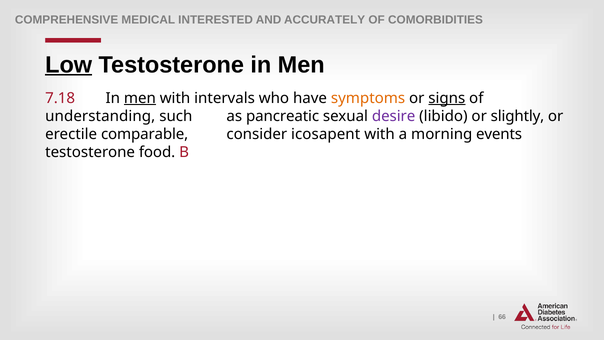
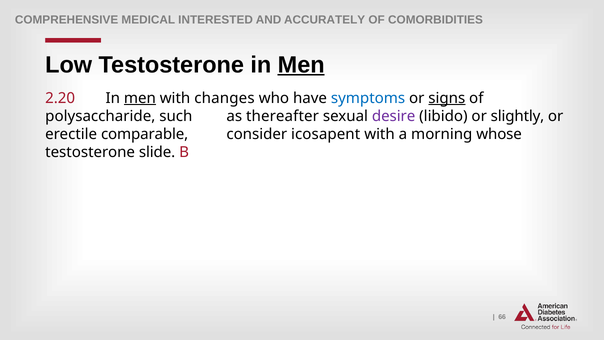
Low underline: present -> none
Men at (301, 65) underline: none -> present
7.18: 7.18 -> 2.20
intervals: intervals -> changes
symptoms colour: orange -> blue
understanding: understanding -> polysaccharide
pancreatic: pancreatic -> thereafter
events: events -> whose
food: food -> slide
